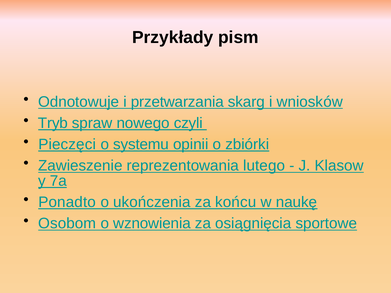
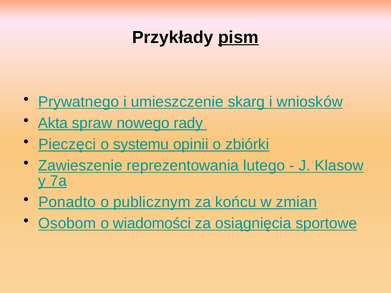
pism underline: none -> present
Odnotowuje: Odnotowuje -> Prywatnego
przetwarzania: przetwarzania -> umieszczenie
Tryb: Tryb -> Akta
czyli: czyli -> rady
ukończenia: ukończenia -> publicznym
naukę: naukę -> zmian
wznowienia: wznowienia -> wiadomości
